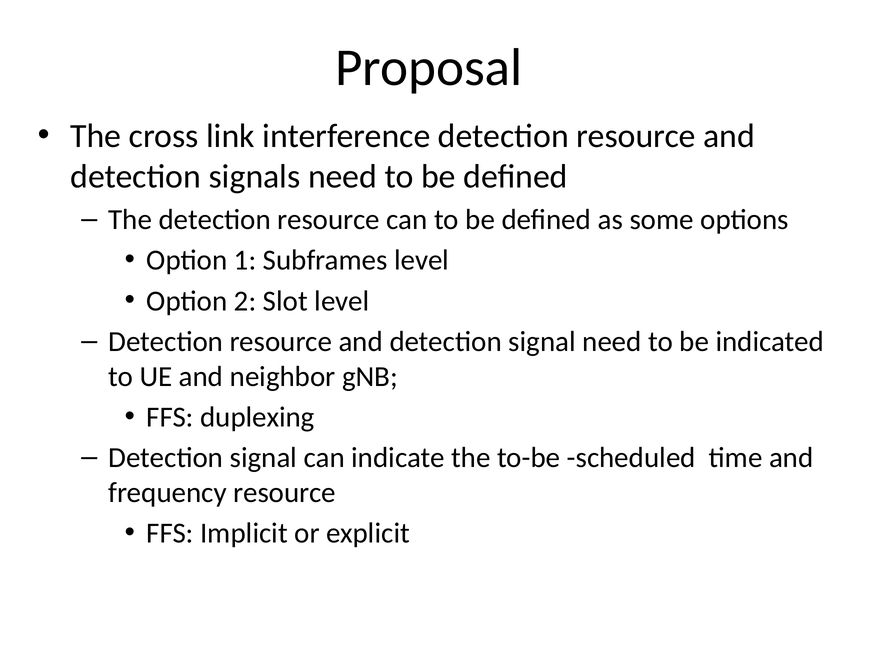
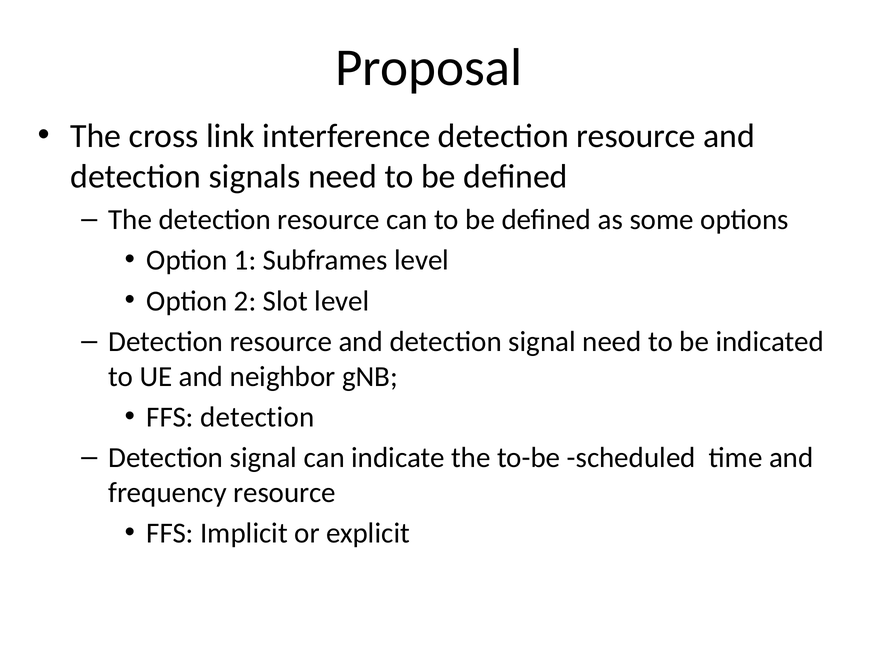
FFS duplexing: duplexing -> detection
